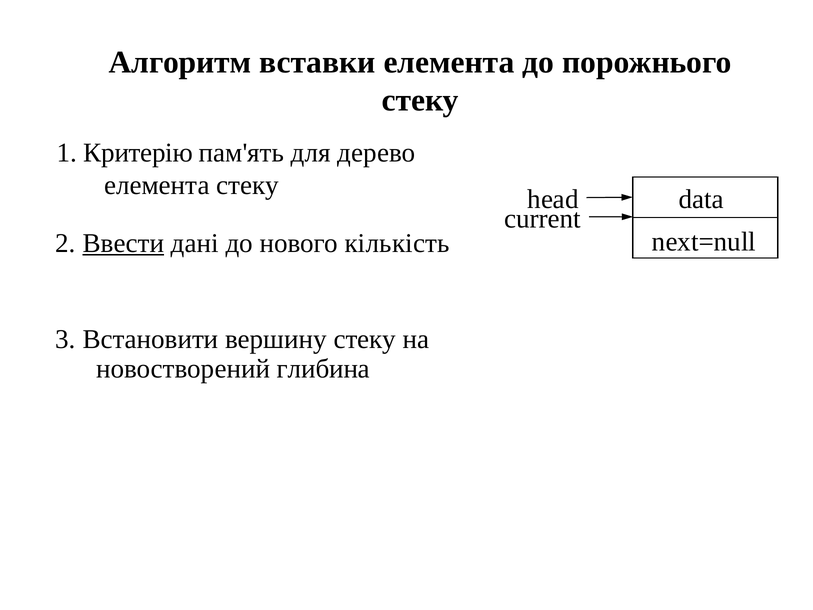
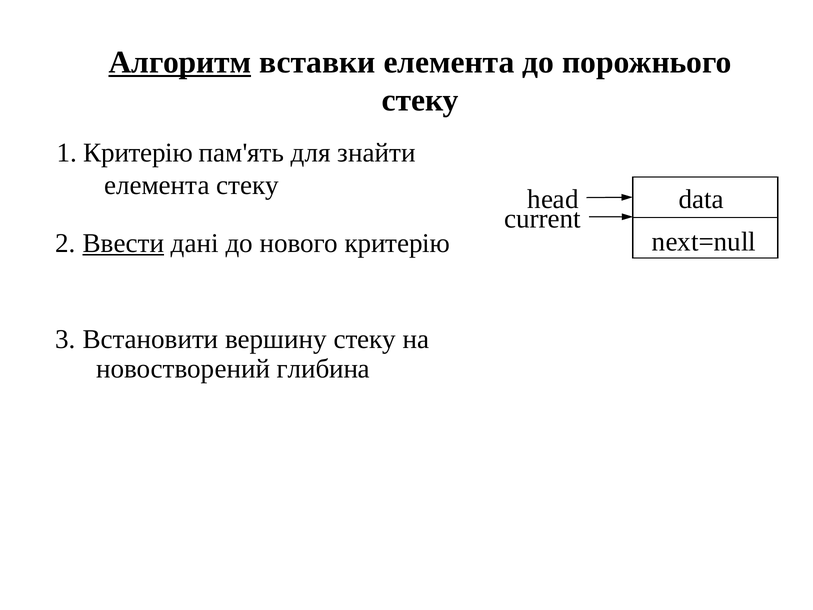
Алгоритм underline: none -> present
дерево: дерево -> знайти
нового кількість: кількість -> критерію
